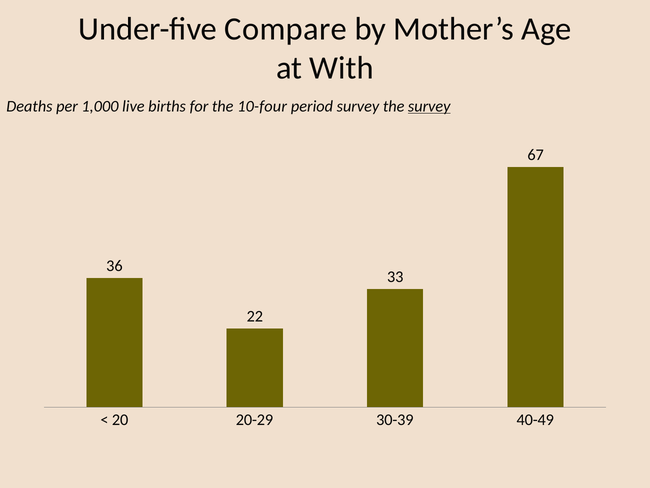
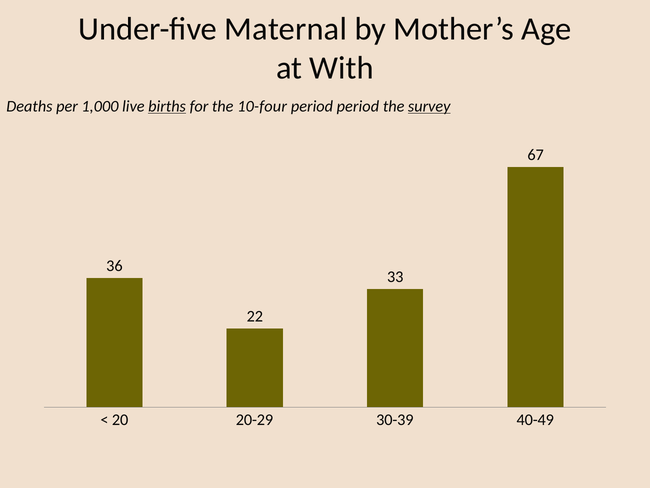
Compare: Compare -> Maternal
births underline: none -> present
period survey: survey -> period
